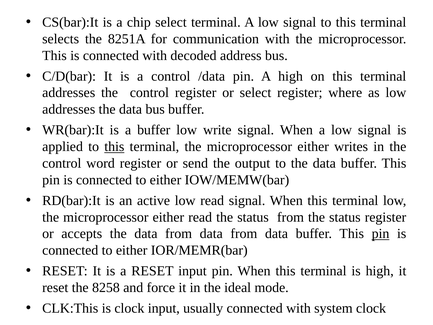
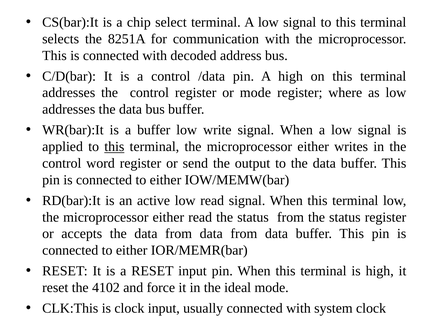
or select: select -> mode
pin at (381, 234) underline: present -> none
8258: 8258 -> 4102
